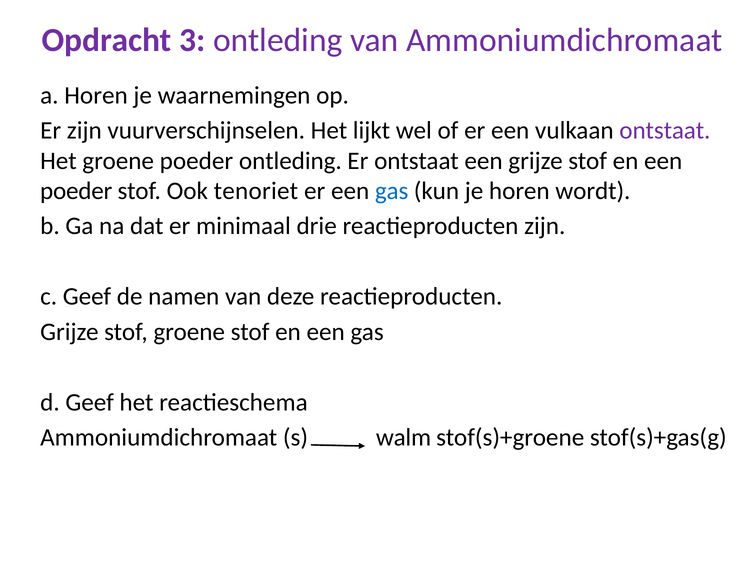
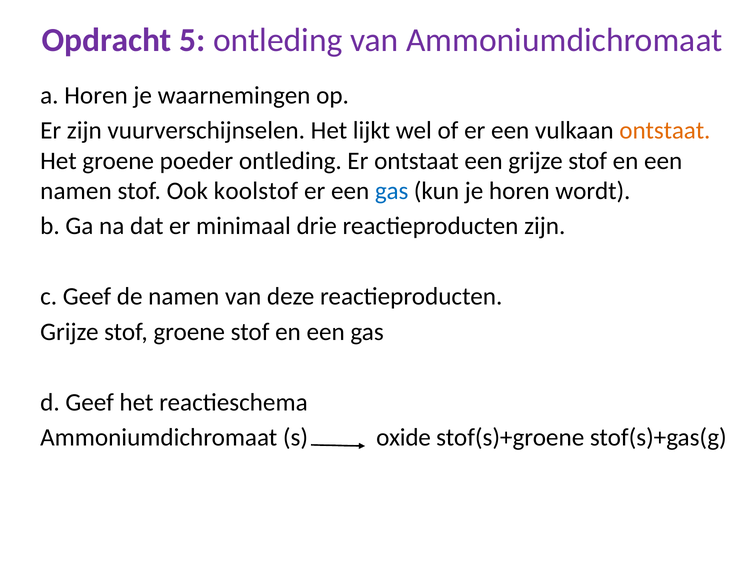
3: 3 -> 5
ontstaat at (665, 131) colour: purple -> orange
poeder at (76, 191): poeder -> namen
tenoriet: tenoriet -> koolstof
walm: walm -> oxide
